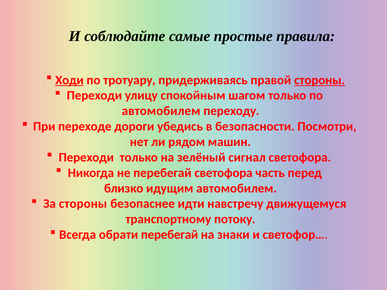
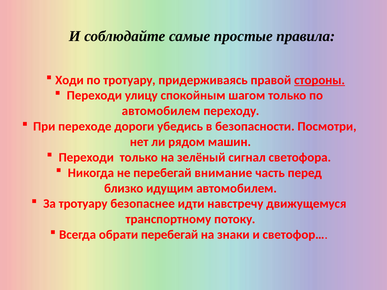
Ходи underline: present -> none
перебегай светофора: светофора -> внимание
За стороны: стороны -> тротуару
